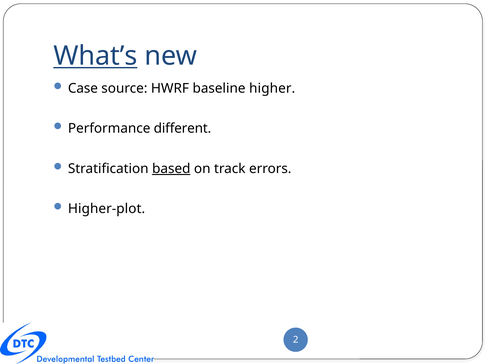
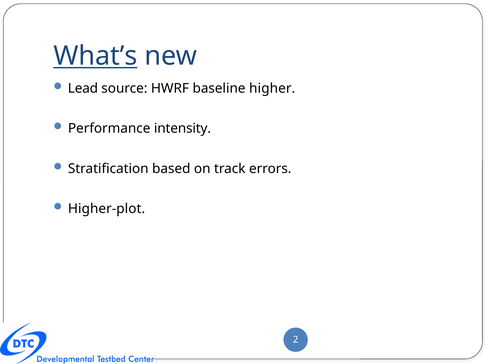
Case: Case -> Lead
different: different -> intensity
based underline: present -> none
